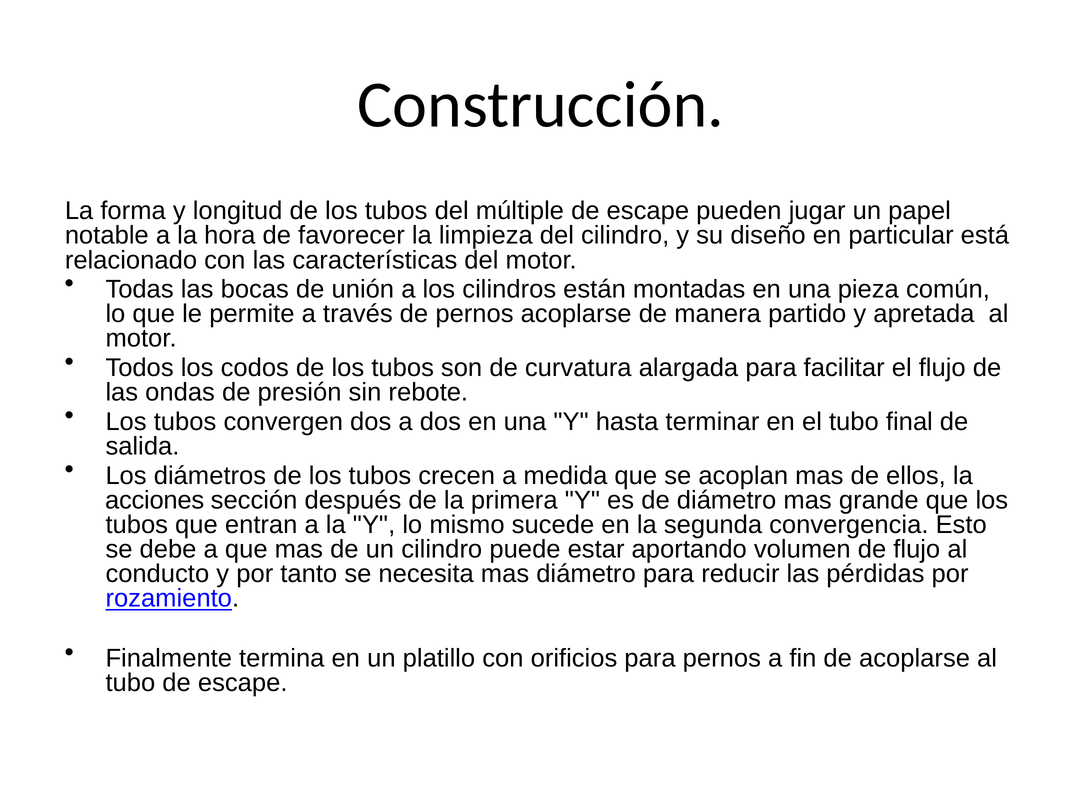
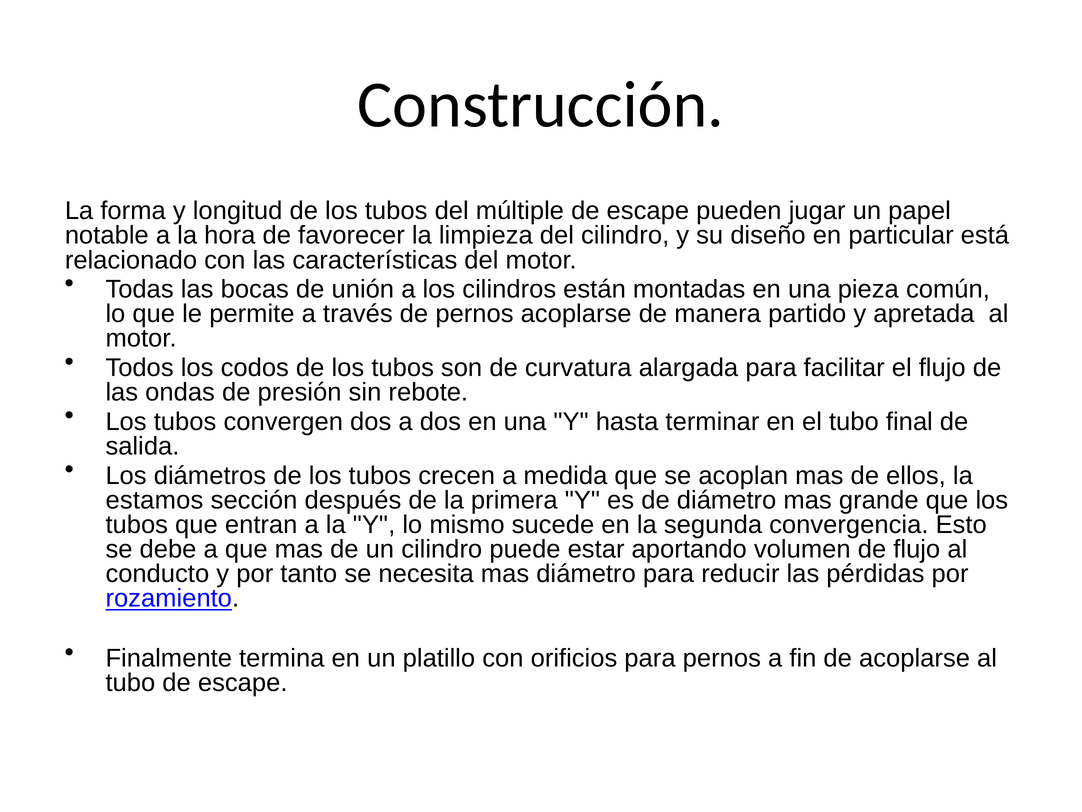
acciones: acciones -> estamos
